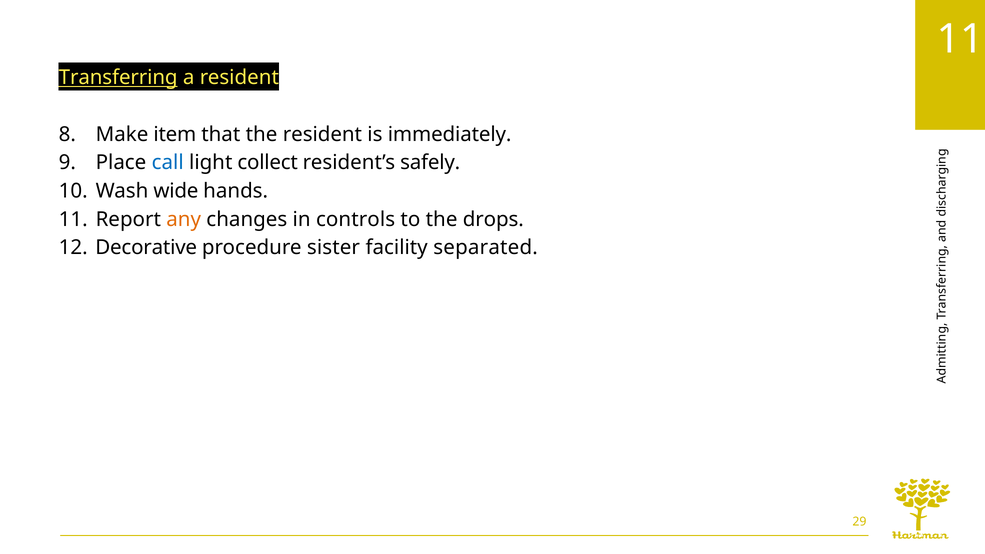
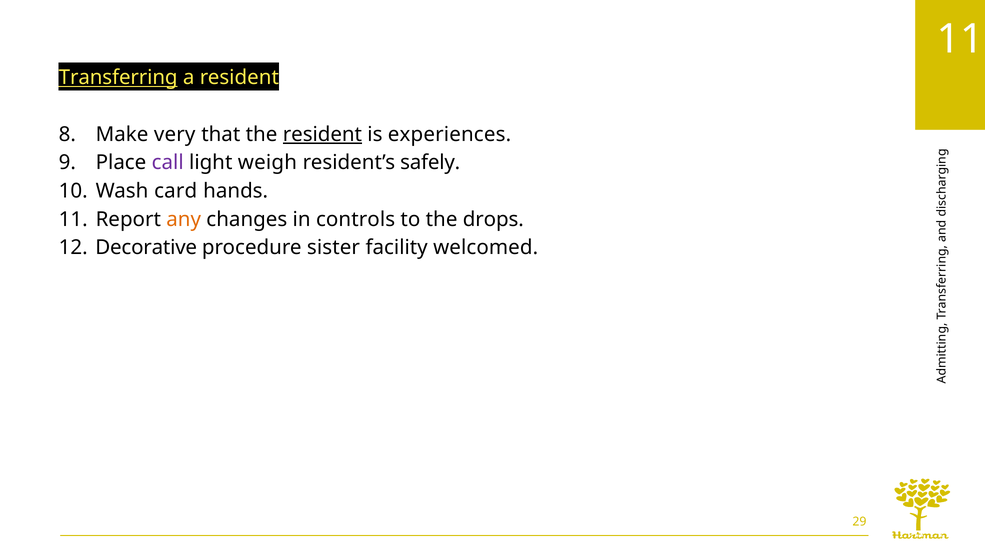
item: item -> very
resident at (322, 134) underline: none -> present
immediately: immediately -> experiences
call colour: blue -> purple
collect: collect -> weigh
wide: wide -> card
separated: separated -> welcomed
